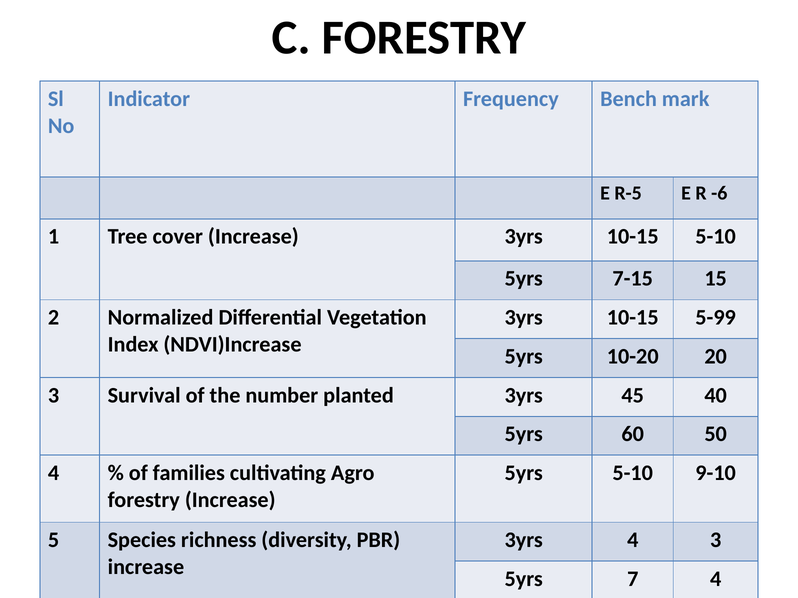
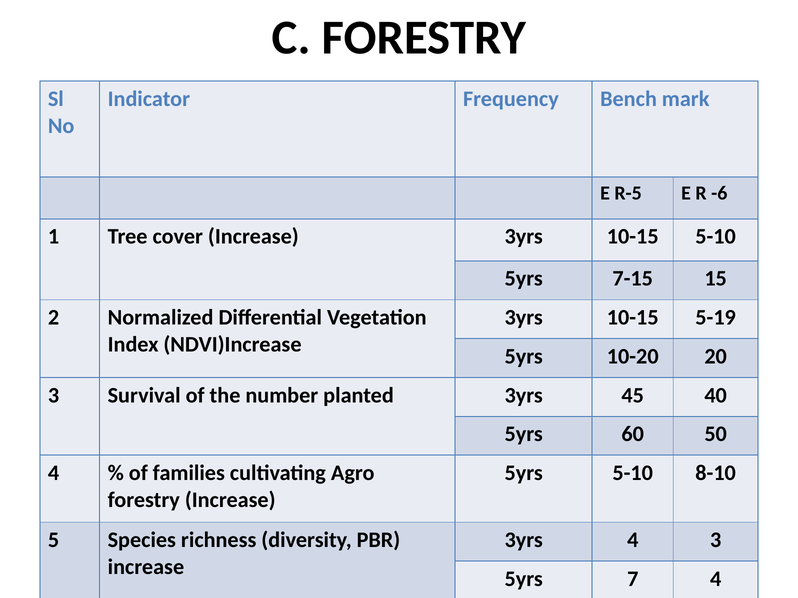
5-99: 5-99 -> 5-19
9-10: 9-10 -> 8-10
